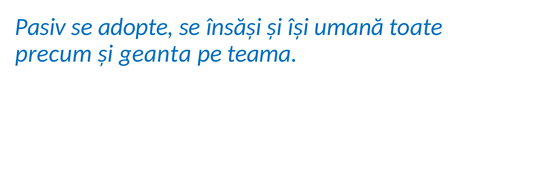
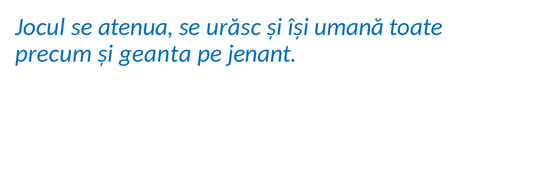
Pasiv: Pasiv -> Jocul
adopte: adopte -> atenua
însăși: însăși -> urăsc
teama: teama -> jenant
